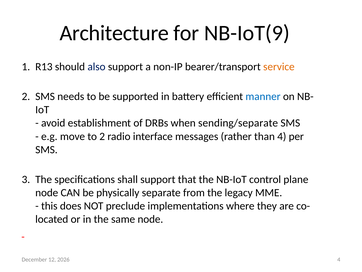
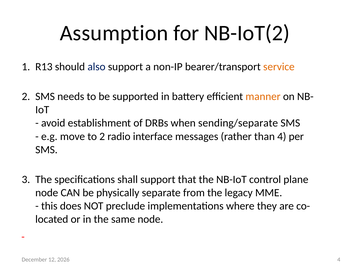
Architecture: Architecture -> Assumption
NB-IoT(9: NB-IoT(9 -> NB-IoT(2
manner colour: blue -> orange
